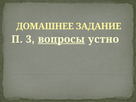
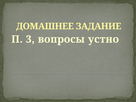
вопросы underline: present -> none
